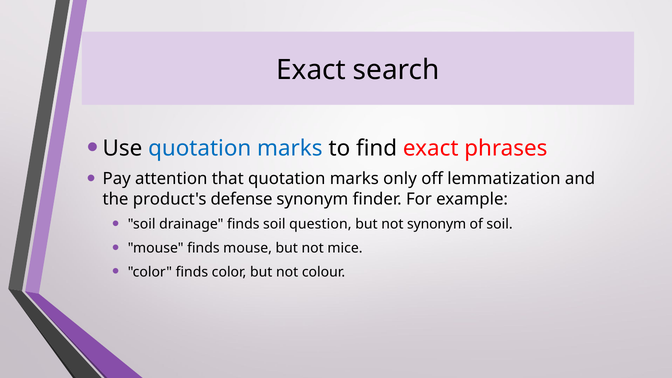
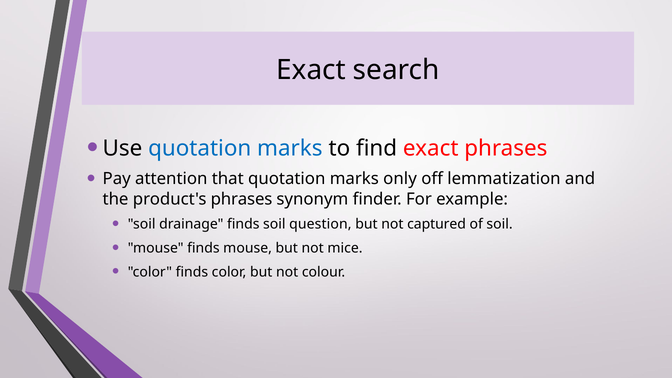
product's defense: defense -> phrases
not synonym: synonym -> captured
